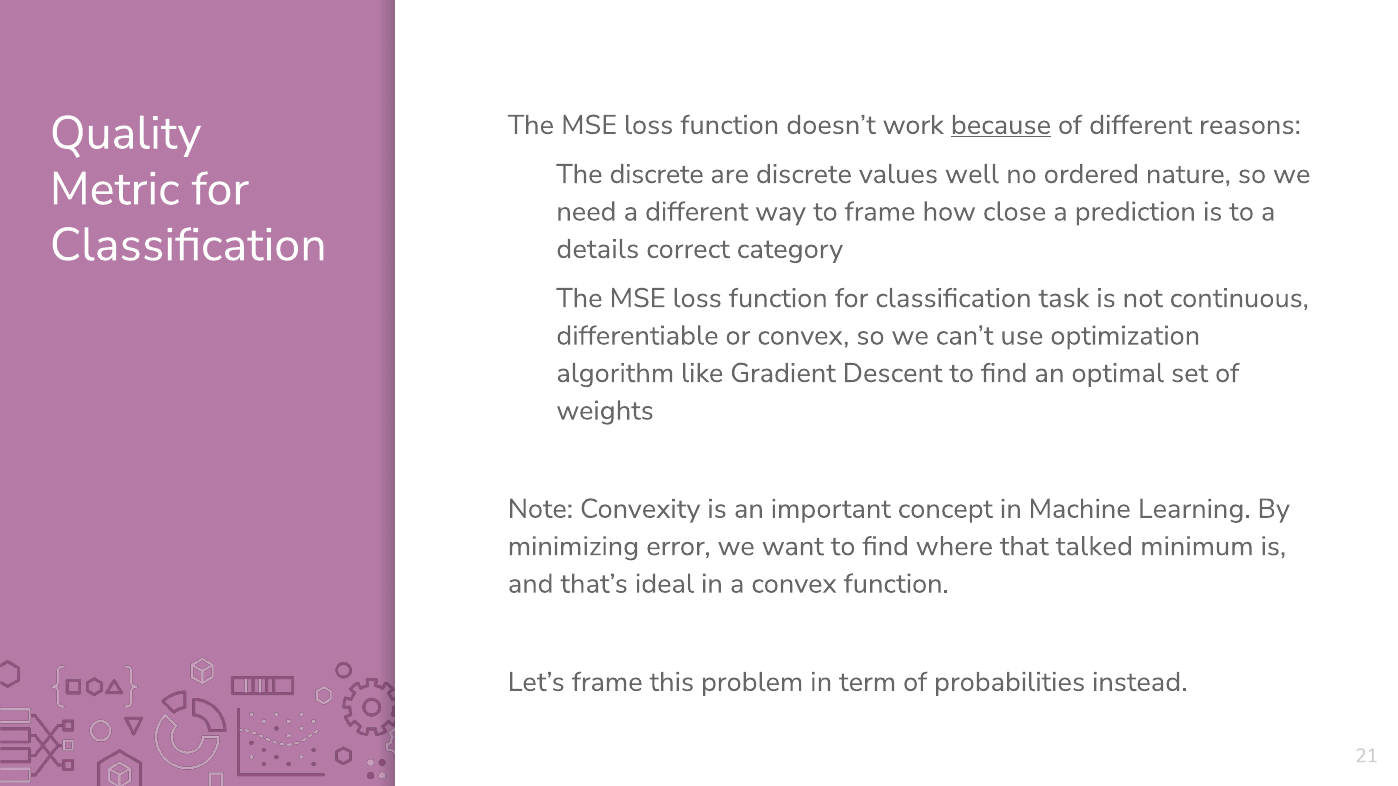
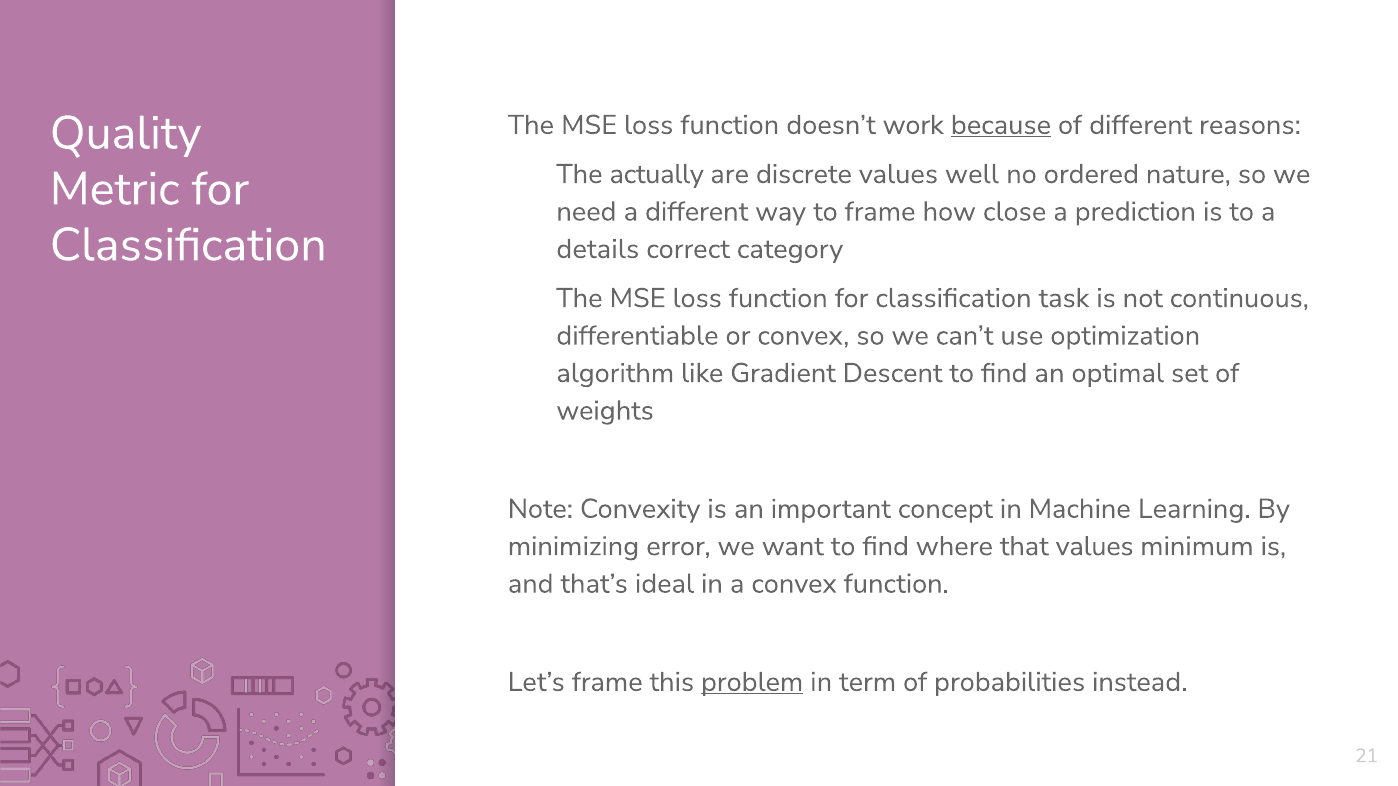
The discrete: discrete -> actually
that talked: talked -> values
problem underline: none -> present
